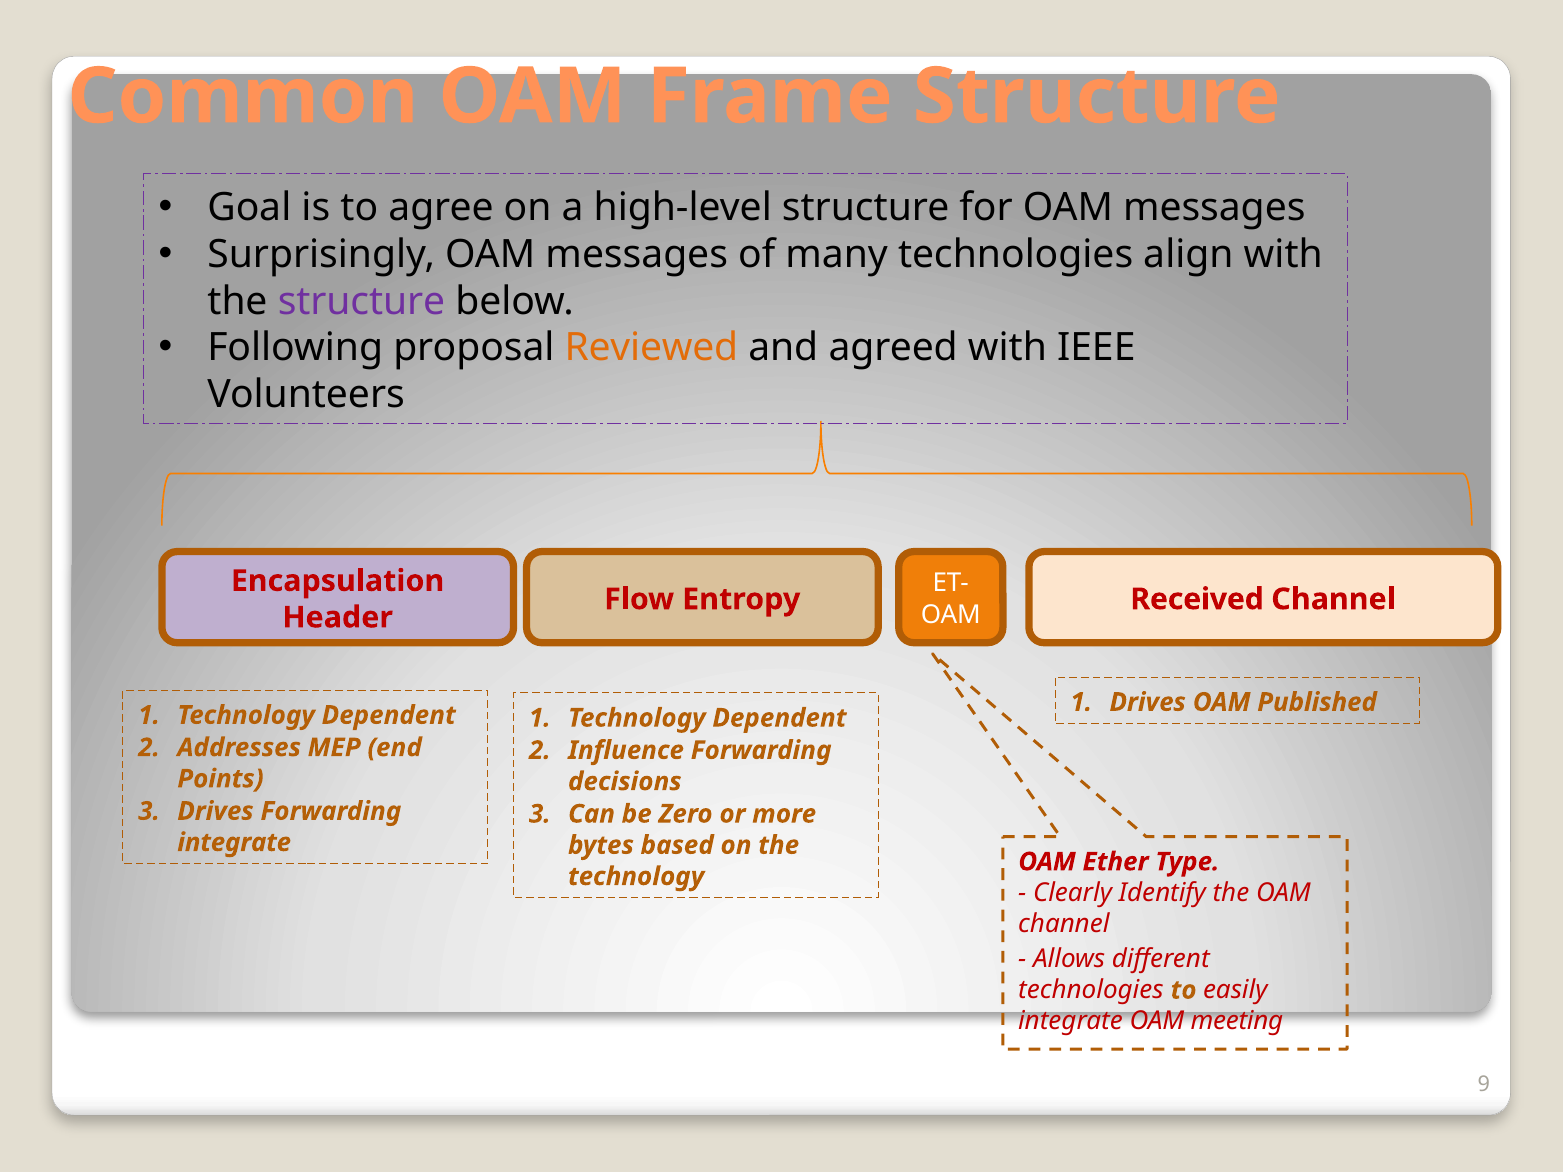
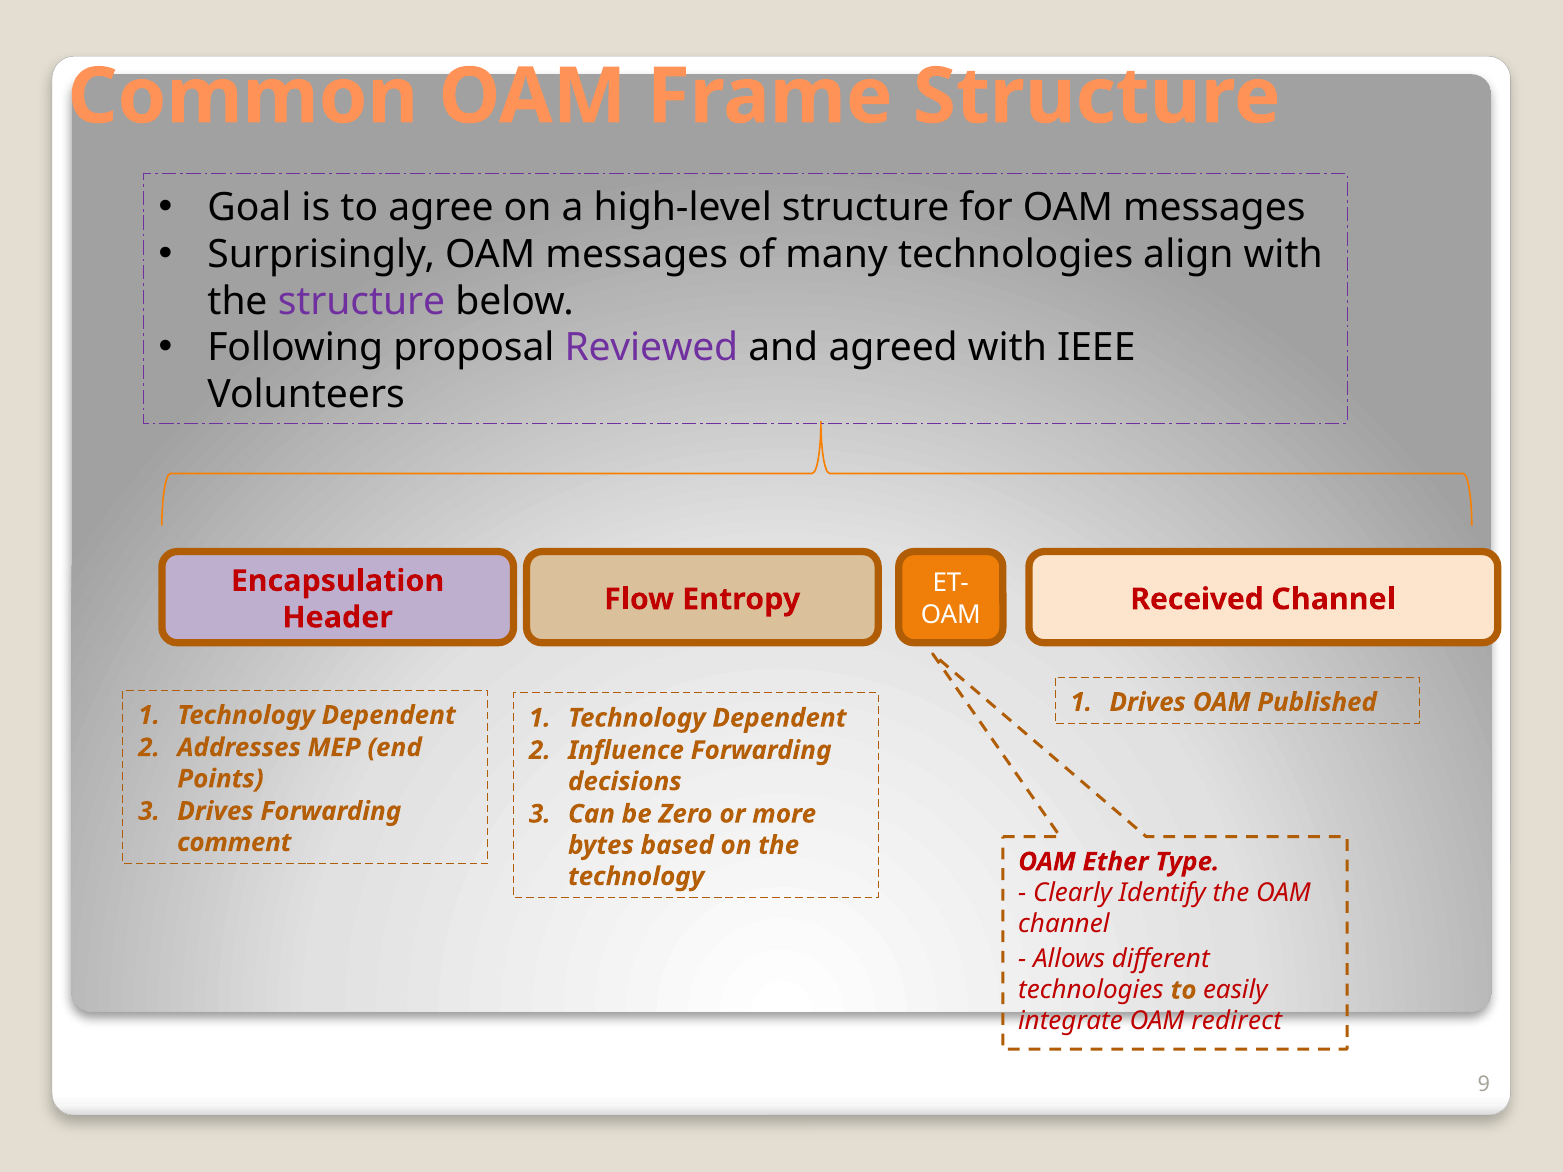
Reviewed colour: orange -> purple
integrate at (234, 843): integrate -> comment
meeting: meeting -> redirect
